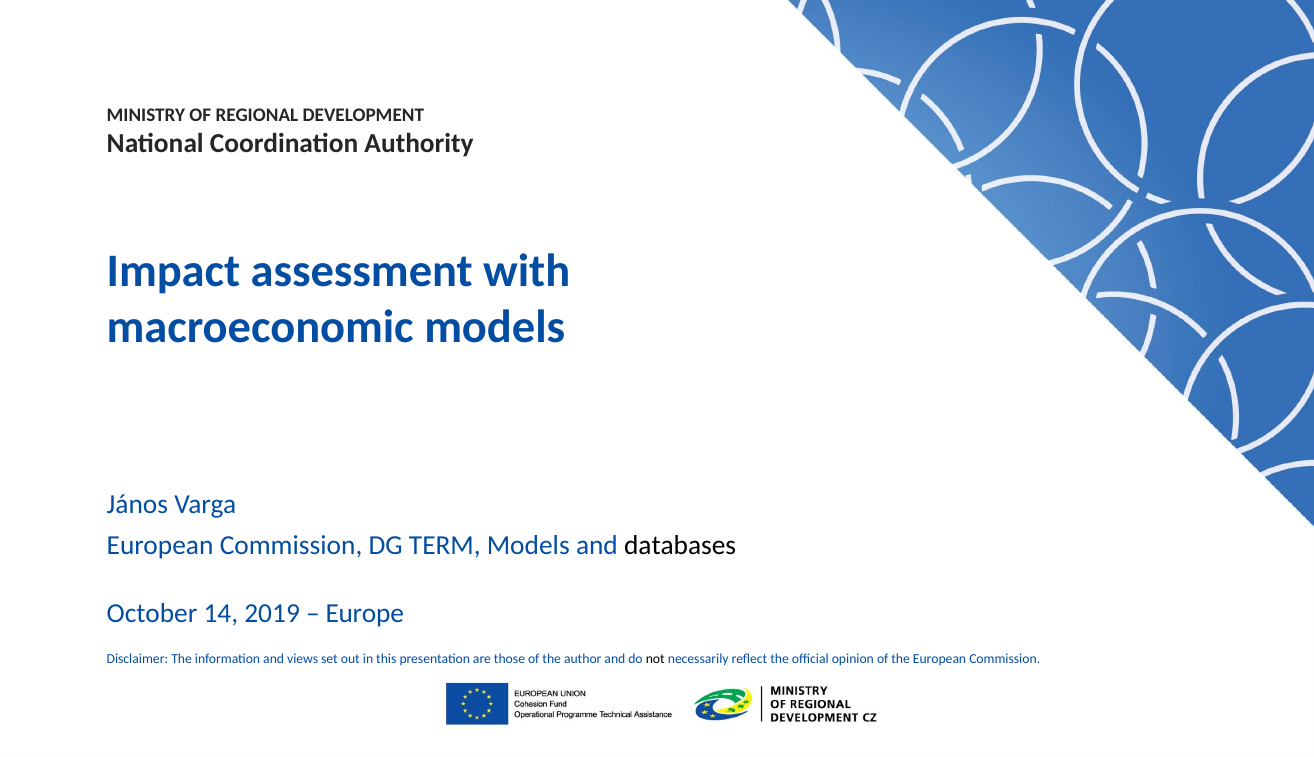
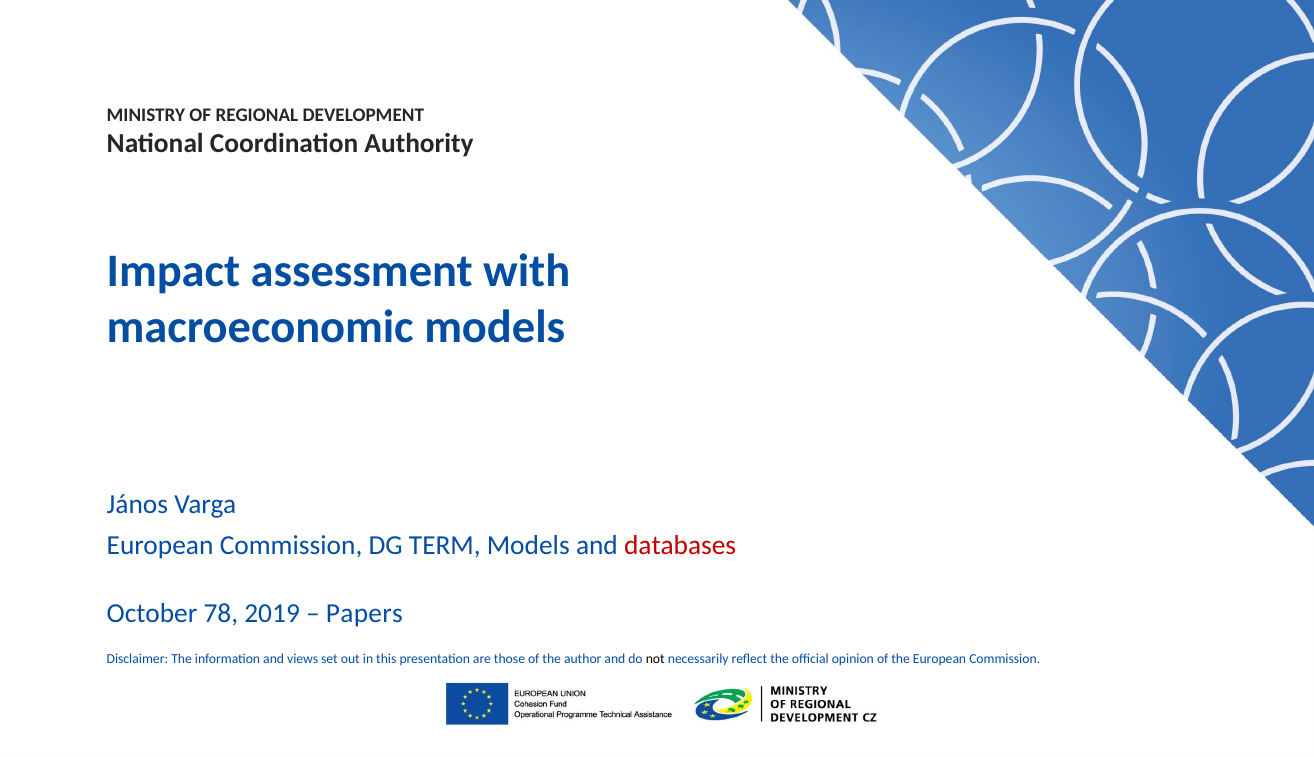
databases colour: black -> red
14: 14 -> 78
Europe: Europe -> Papers
